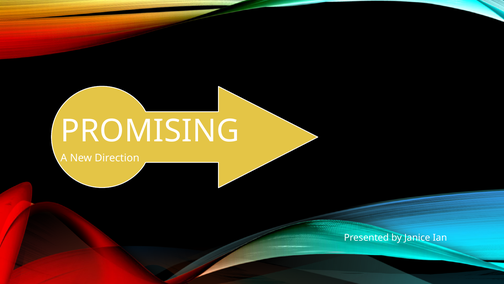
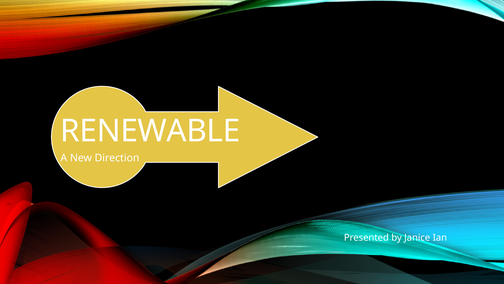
PROMISING: PROMISING -> RENEWABLE
